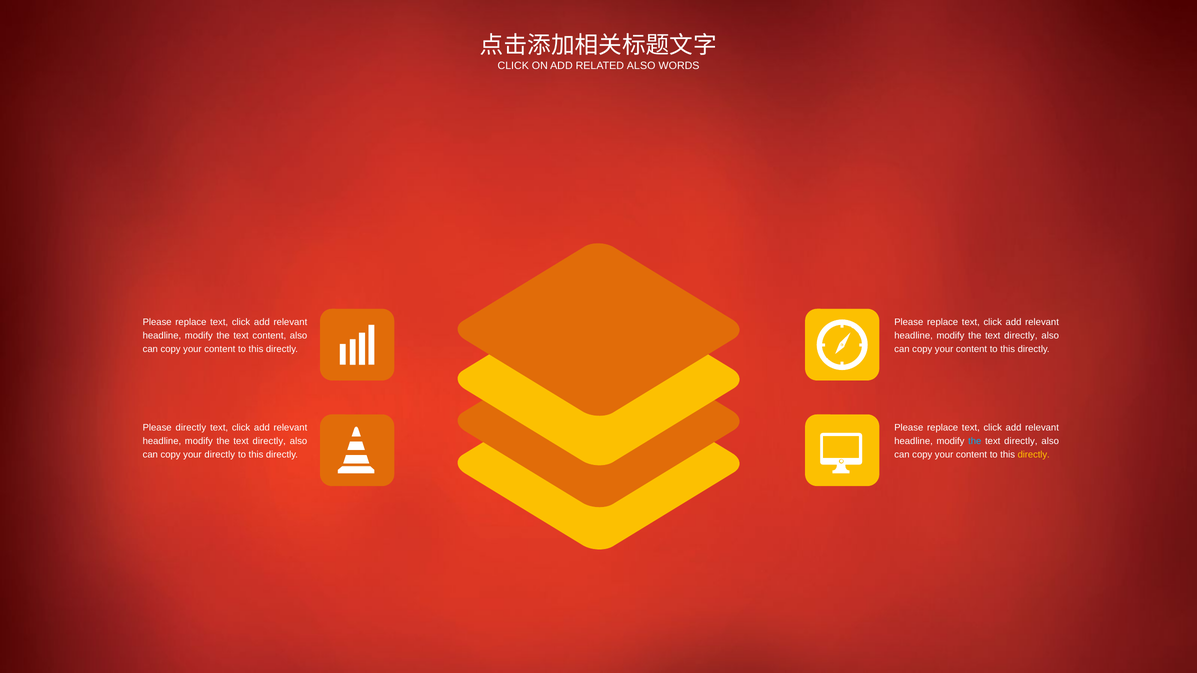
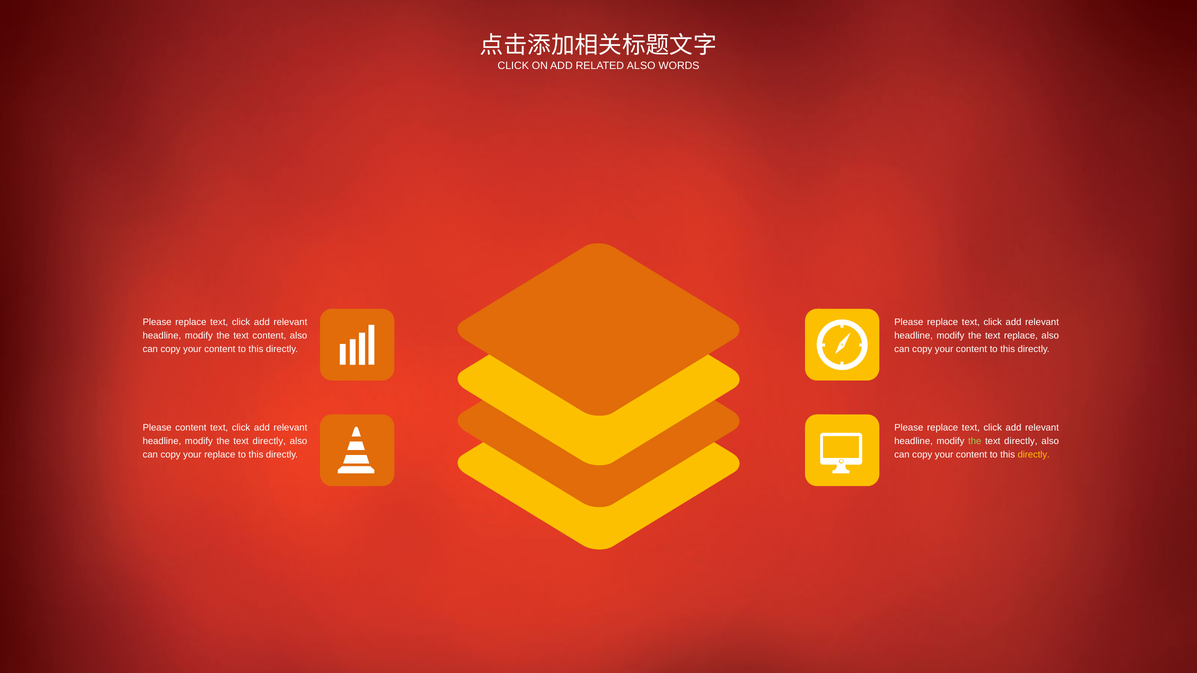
directly at (1021, 336): directly -> replace
Please directly: directly -> content
the at (975, 441) colour: light blue -> light green
your directly: directly -> replace
